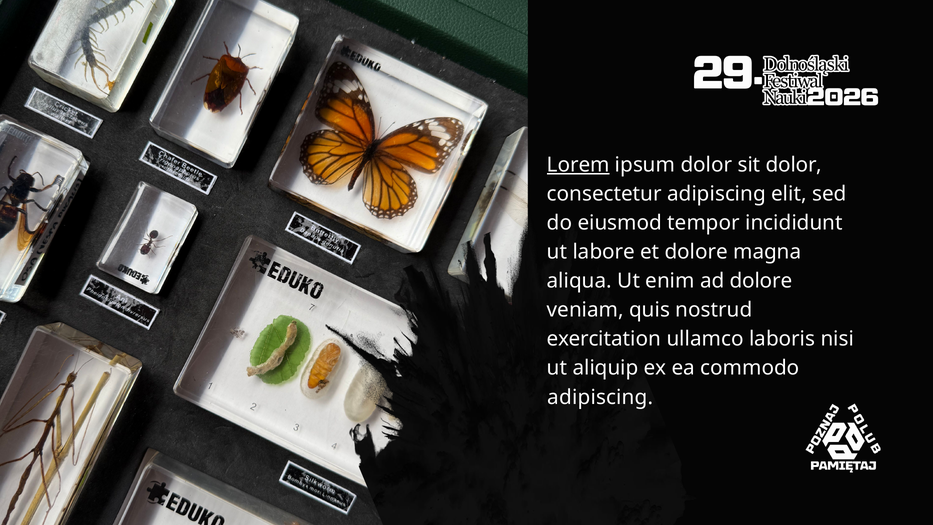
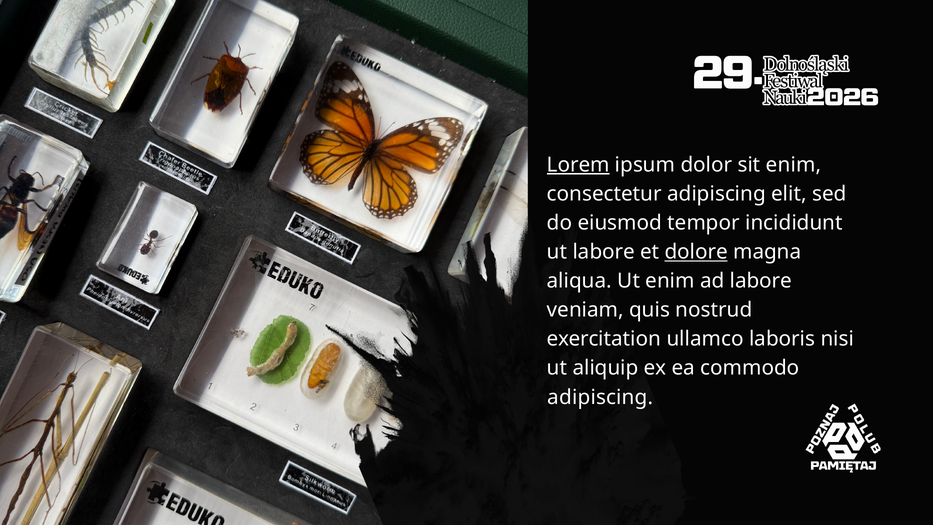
sit dolor: dolor -> enim
dolore at (696, 252) underline: none -> present
ad dolore: dolore -> labore
